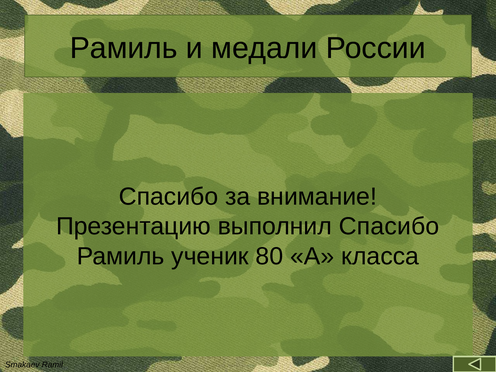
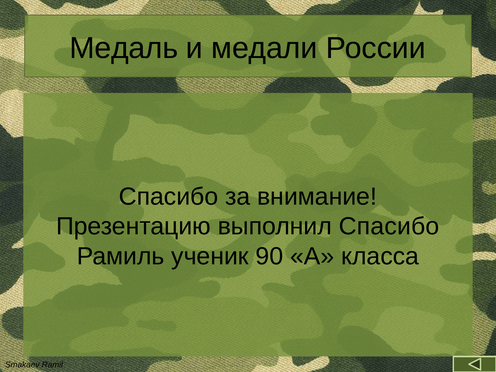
Рамиль at (124, 48): Рамиль -> Медаль
80: 80 -> 90
